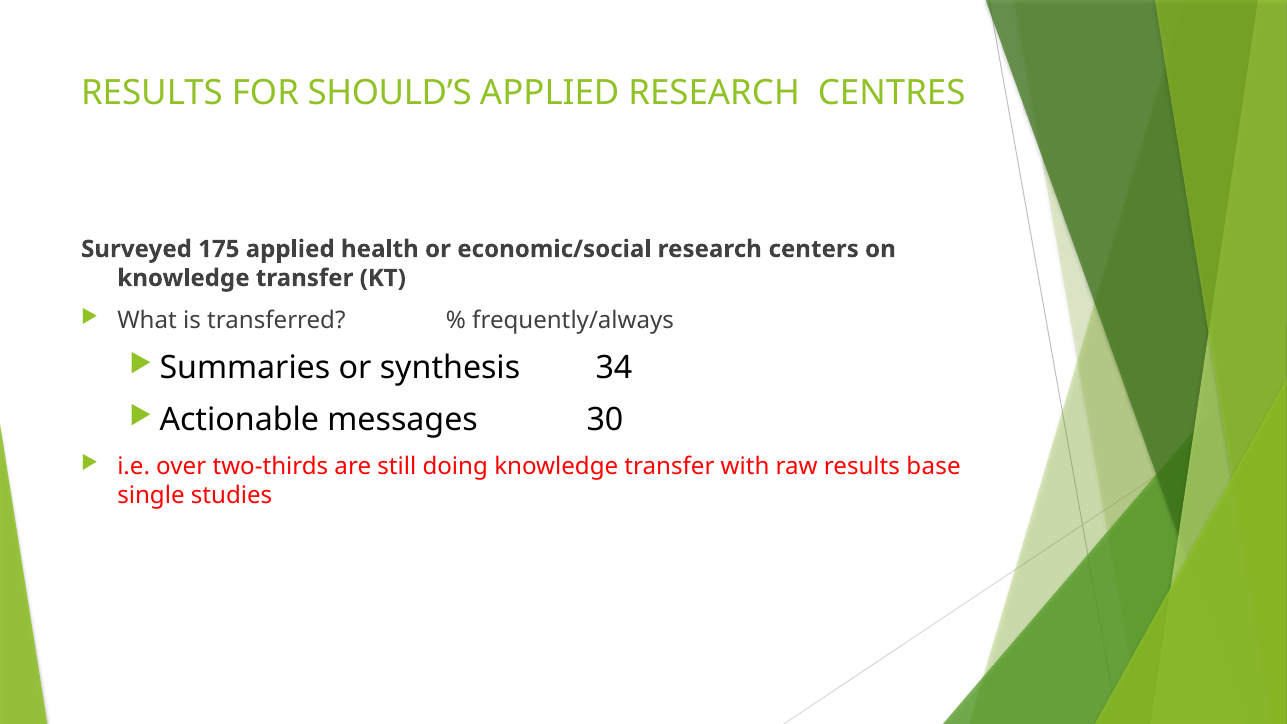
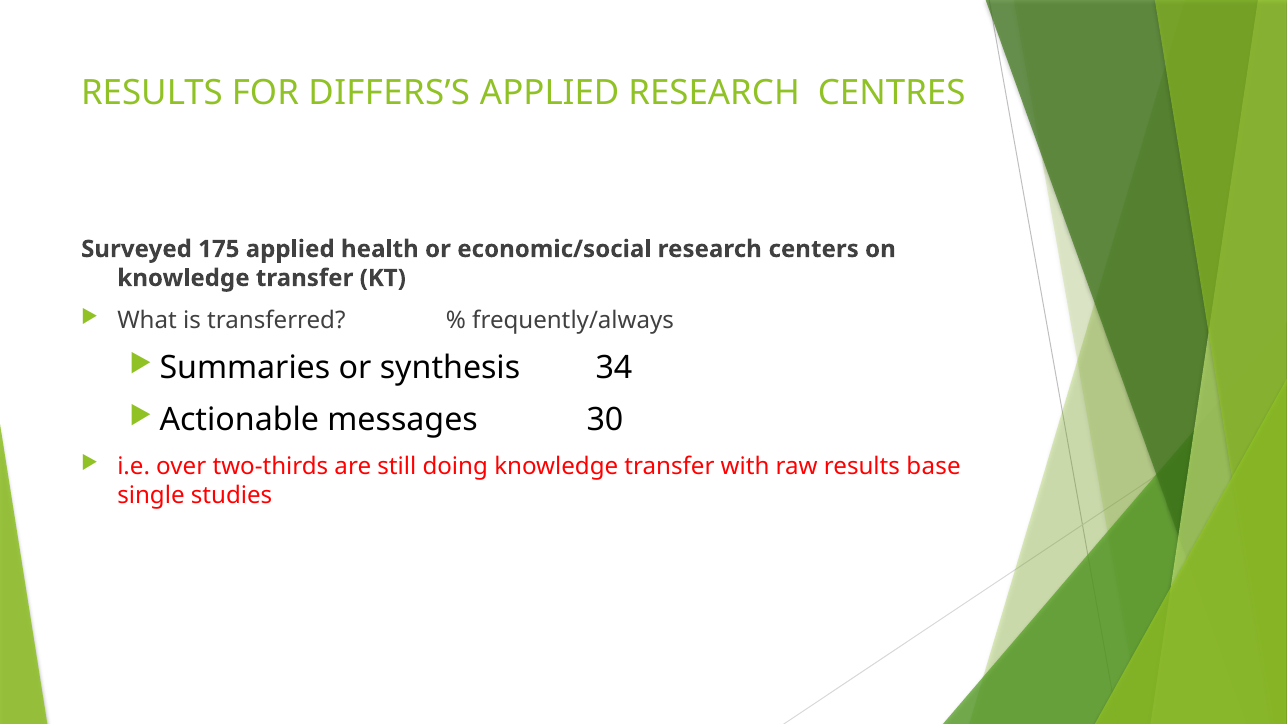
SHOULD’S: SHOULD’S -> DIFFERS’S
